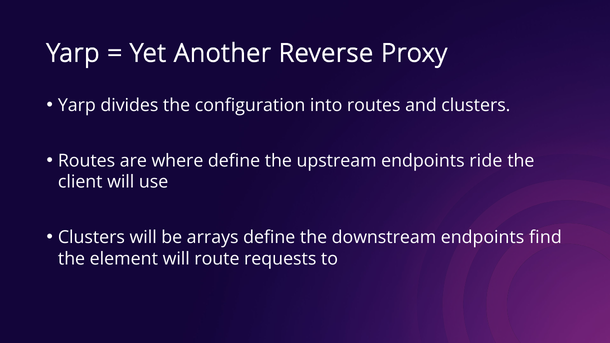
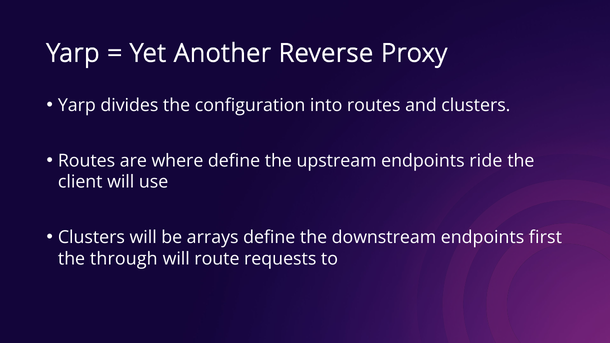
find: find -> first
element: element -> through
